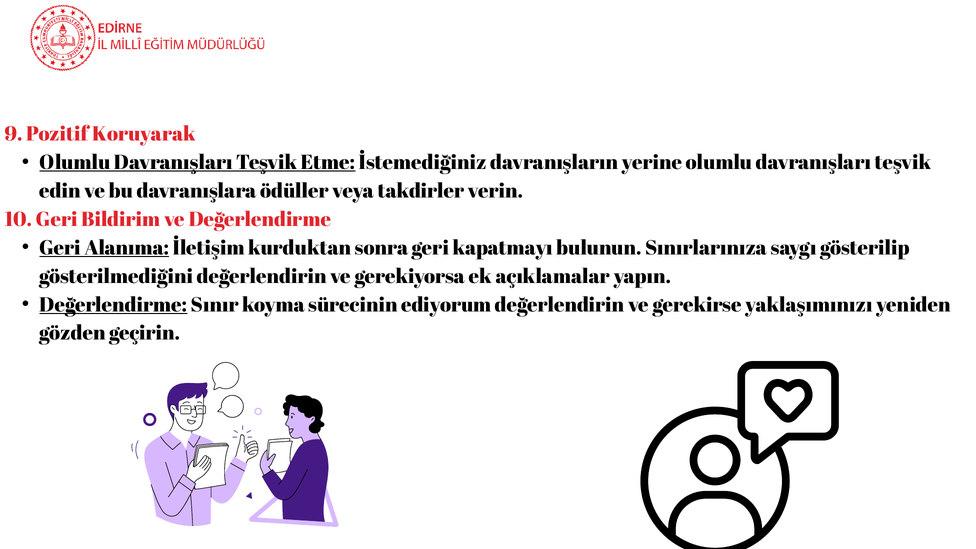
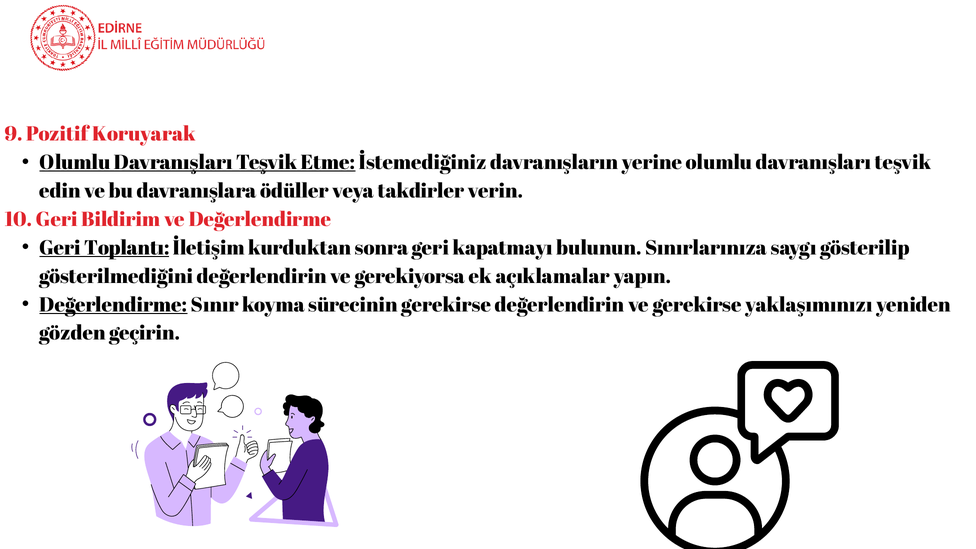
Alanıma: Alanıma -> Toplantı
sürecinin ediyorum: ediyorum -> gerekirse
